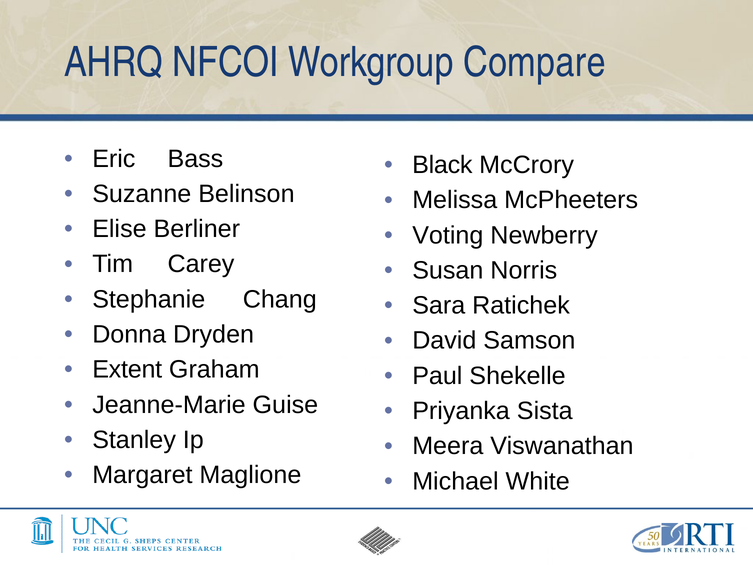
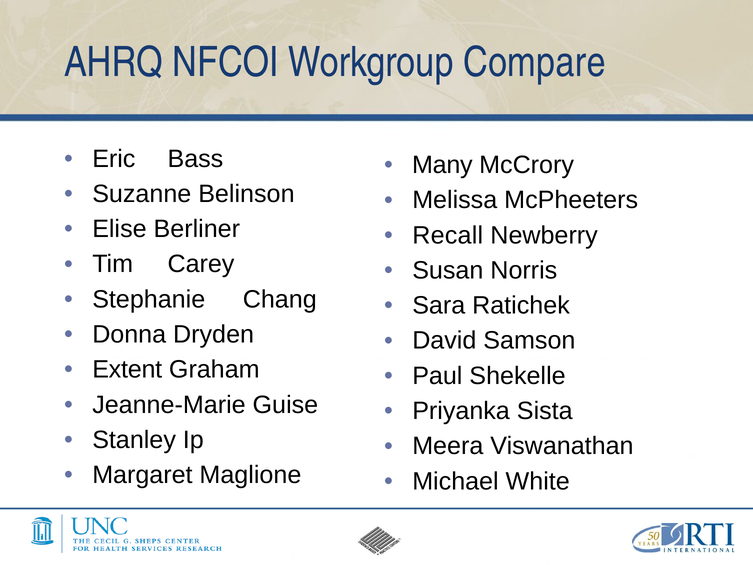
Black: Black -> Many
Voting: Voting -> Recall
